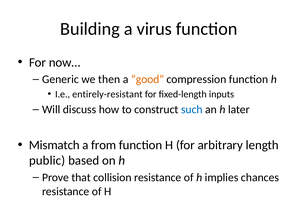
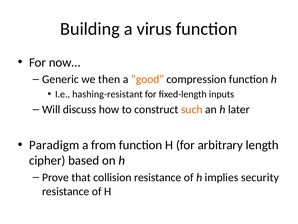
entirely-resistant: entirely-resistant -> hashing-resistant
such colour: blue -> orange
Mismatch: Mismatch -> Paradigm
public: public -> cipher
chances: chances -> security
